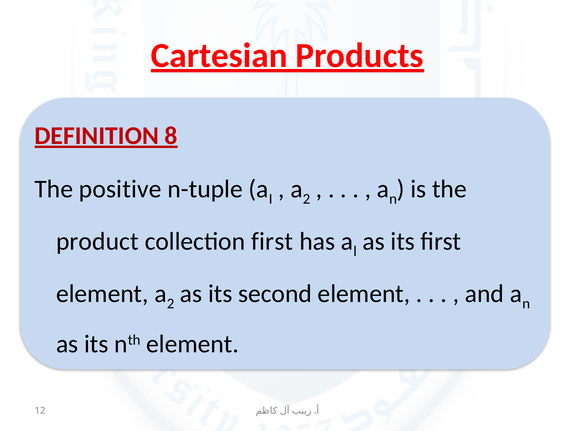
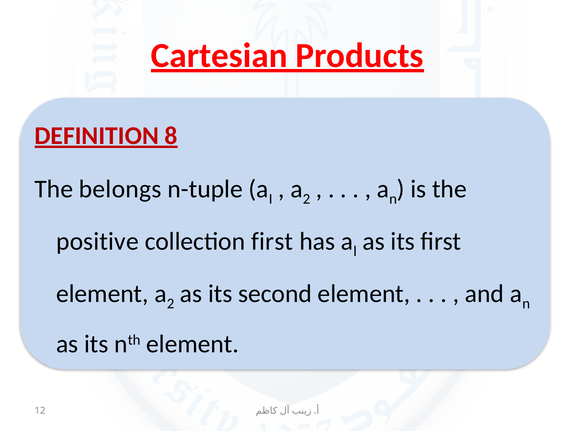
positive: positive -> belongs
product: product -> positive
